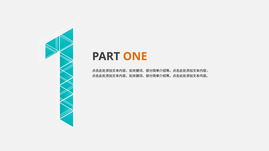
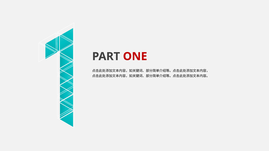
ONE colour: orange -> red
